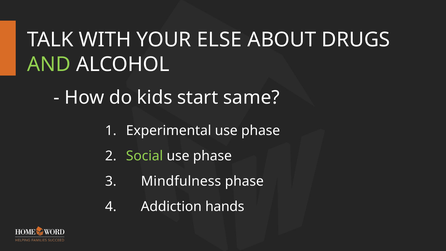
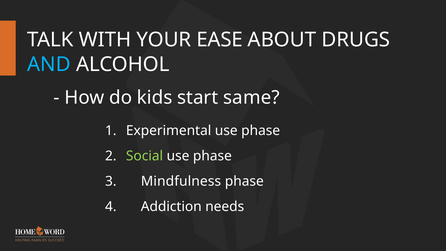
ELSE: ELSE -> EASE
AND colour: light green -> light blue
hands: hands -> needs
